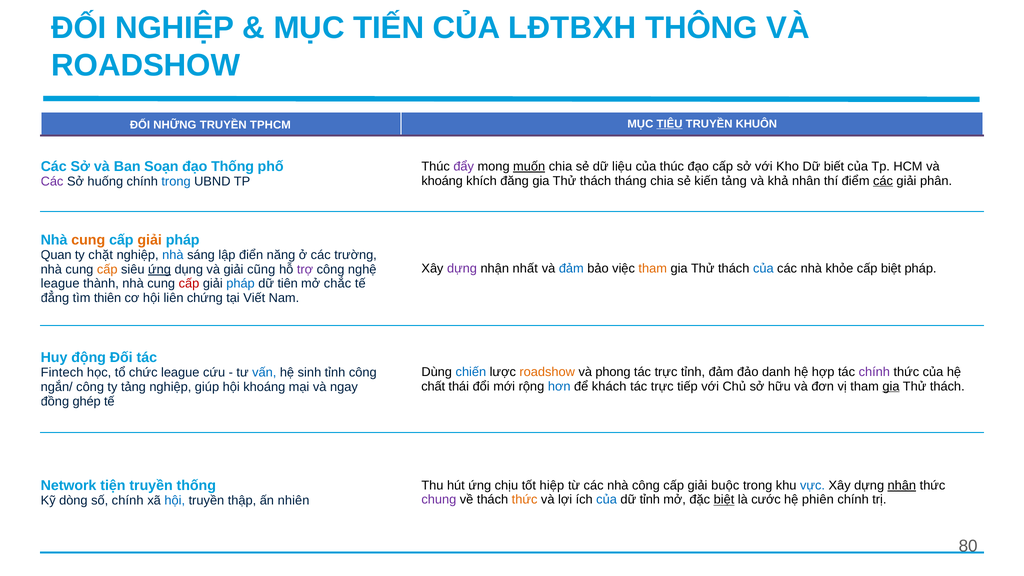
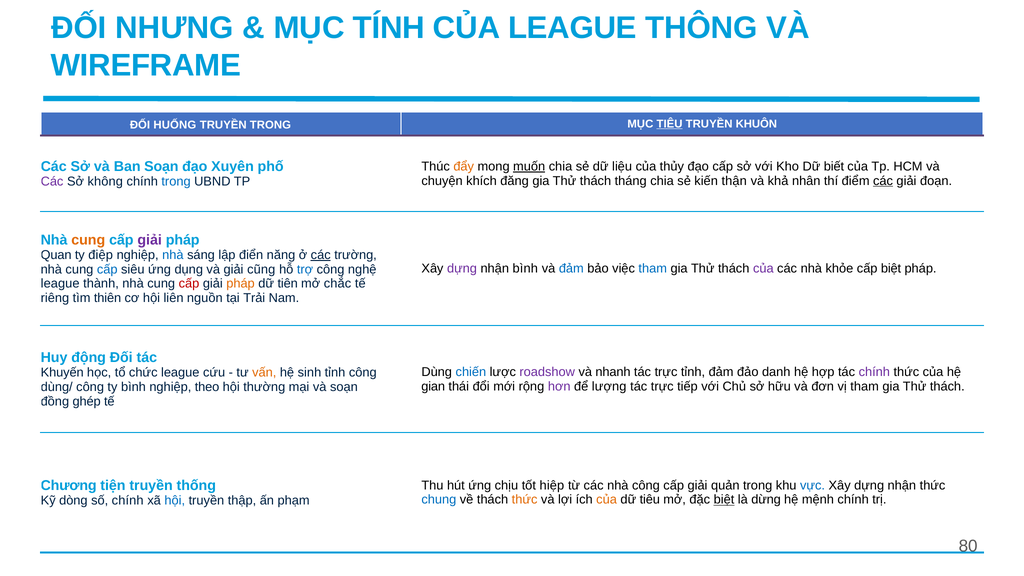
ĐỐI NGHIỆP: NGHIỆP -> NHƯNG
TIẾN: TIẾN -> TÍNH
CỦA LĐTBXH: LĐTBXH -> LEAGUE
ROADSHOW at (146, 66): ROADSHOW -> WIREFRAME
NHỮNG: NHỮNG -> HUỐNG
TRUYỀN TPHCM: TPHCM -> TRONG
đạo Thống: Thống -> Xuyên
đẩy colour: purple -> orange
của thúc: thúc -> thủy
khoáng at (442, 181): khoáng -> chuyện
kiến tảng: tảng -> thận
phân: phân -> đoạn
huống: huống -> không
giải at (150, 240) colour: orange -> purple
chặt: chặt -> điệp
các at (321, 255) underline: none -> present
nhận nhất: nhất -> bình
tham at (653, 269) colour: orange -> blue
của at (763, 269) colour: blue -> purple
cấp at (107, 269) colour: orange -> blue
ứng at (160, 269) underline: present -> none
trợ colour: purple -> blue
pháp at (241, 284) colour: blue -> orange
đẳng: đẳng -> riêng
chứng: chứng -> nguồn
Viết: Viết -> Trải
roadshow at (547, 372) colour: orange -> purple
phong: phong -> nhanh
Fintech: Fintech -> Khuyến
vấn colour: blue -> orange
chất: chất -> gian
hơn colour: blue -> purple
khách: khách -> lượng
gia at (891, 386) underline: present -> none
ngắn/: ngắn/ -> dùng/
ty tảng: tảng -> bình
giúp: giúp -> theo
hội khoáng: khoáng -> thường
và ngay: ngay -> soạn
Network: Network -> Chương
buộc: buộc -> quản
nhận at (902, 485) underline: present -> none
chung colour: purple -> blue
của at (607, 500) colour: blue -> orange
dữ tỉnh: tỉnh -> tiêu
cước: cước -> dừng
phiên: phiên -> mệnh
nhiên: nhiên -> phạm
